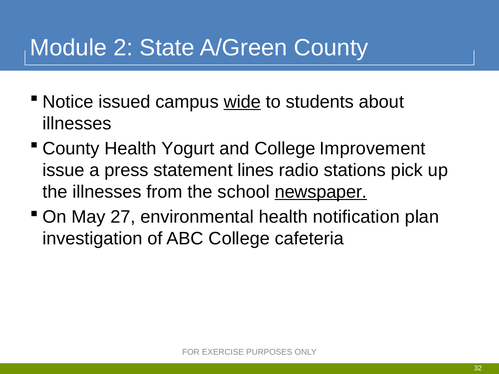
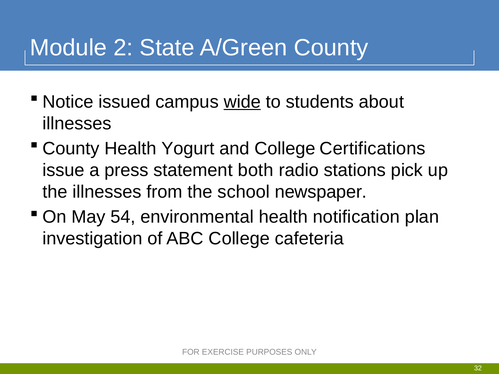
Improvement: Improvement -> Certifications
lines: lines -> both
newspaper underline: present -> none
27: 27 -> 54
